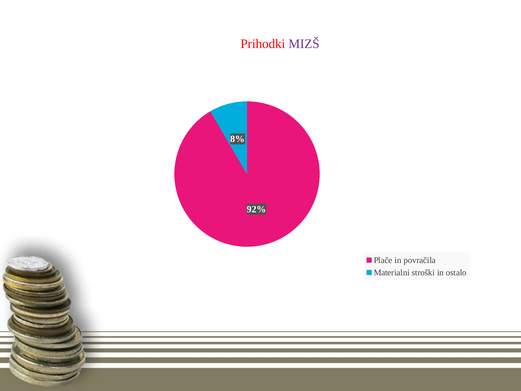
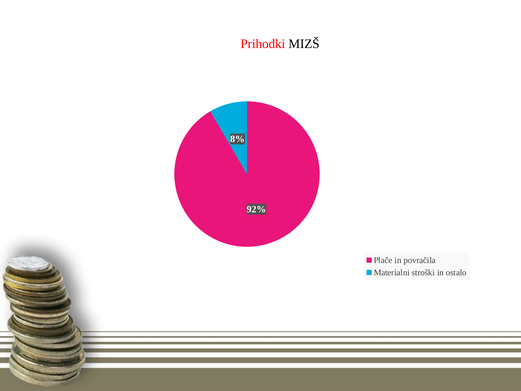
MIZŠ colour: purple -> black
